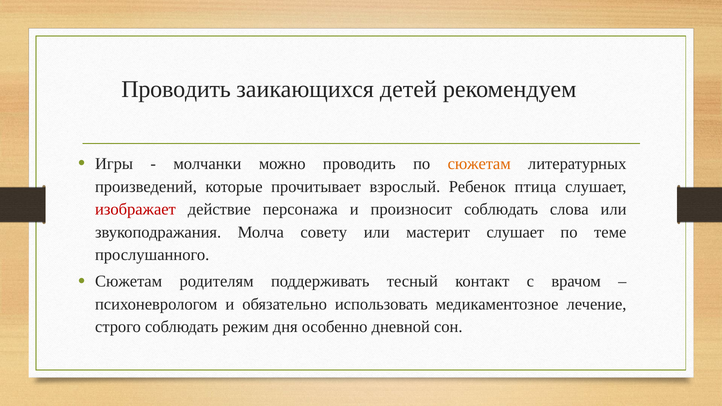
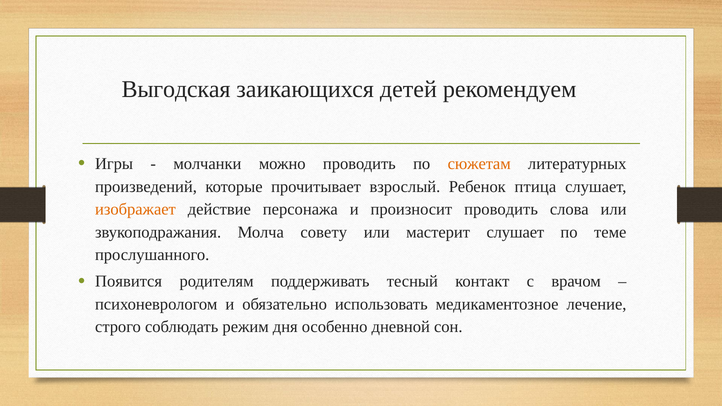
Проводить at (176, 89): Проводить -> Выгодская
изображает colour: red -> orange
произносит соблюдать: соблюдать -> проводить
Сюжетам at (129, 282): Сюжетам -> Появится
